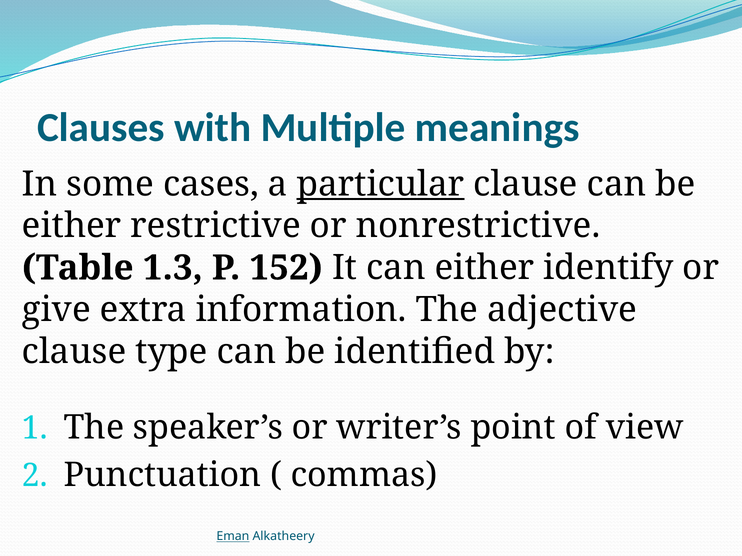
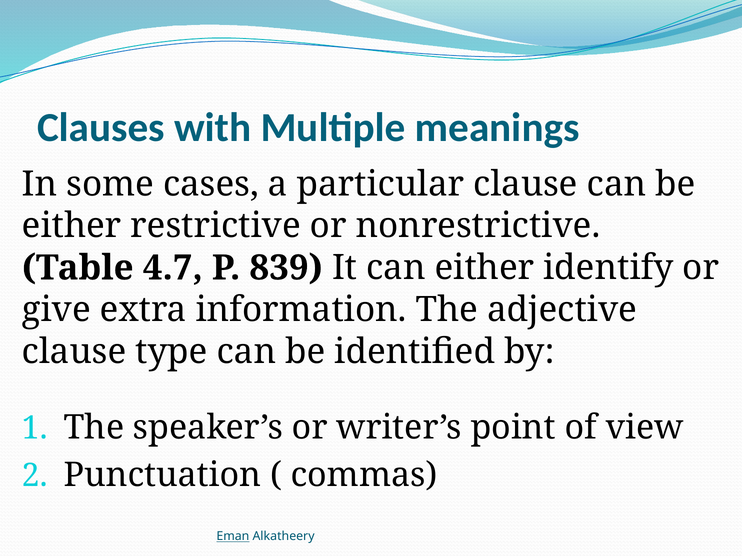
particular underline: present -> none
1.3: 1.3 -> 4.7
152: 152 -> 839
